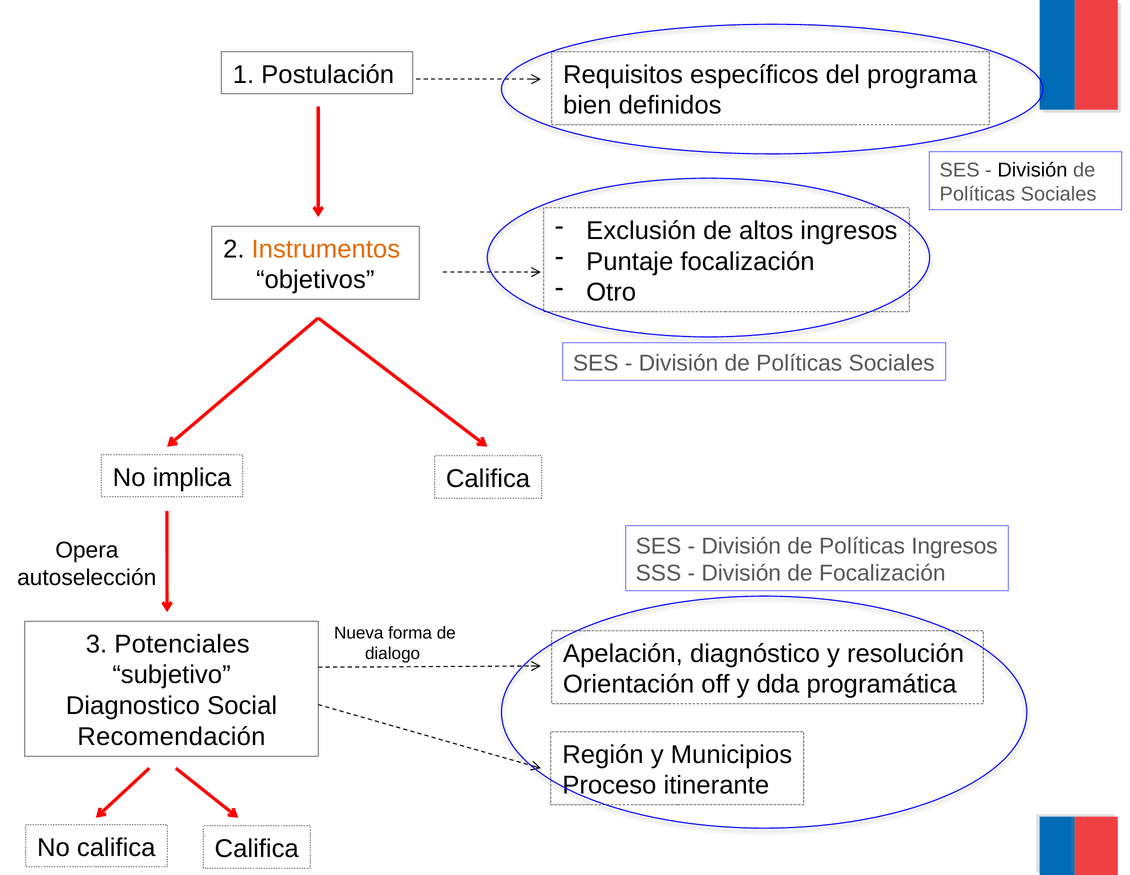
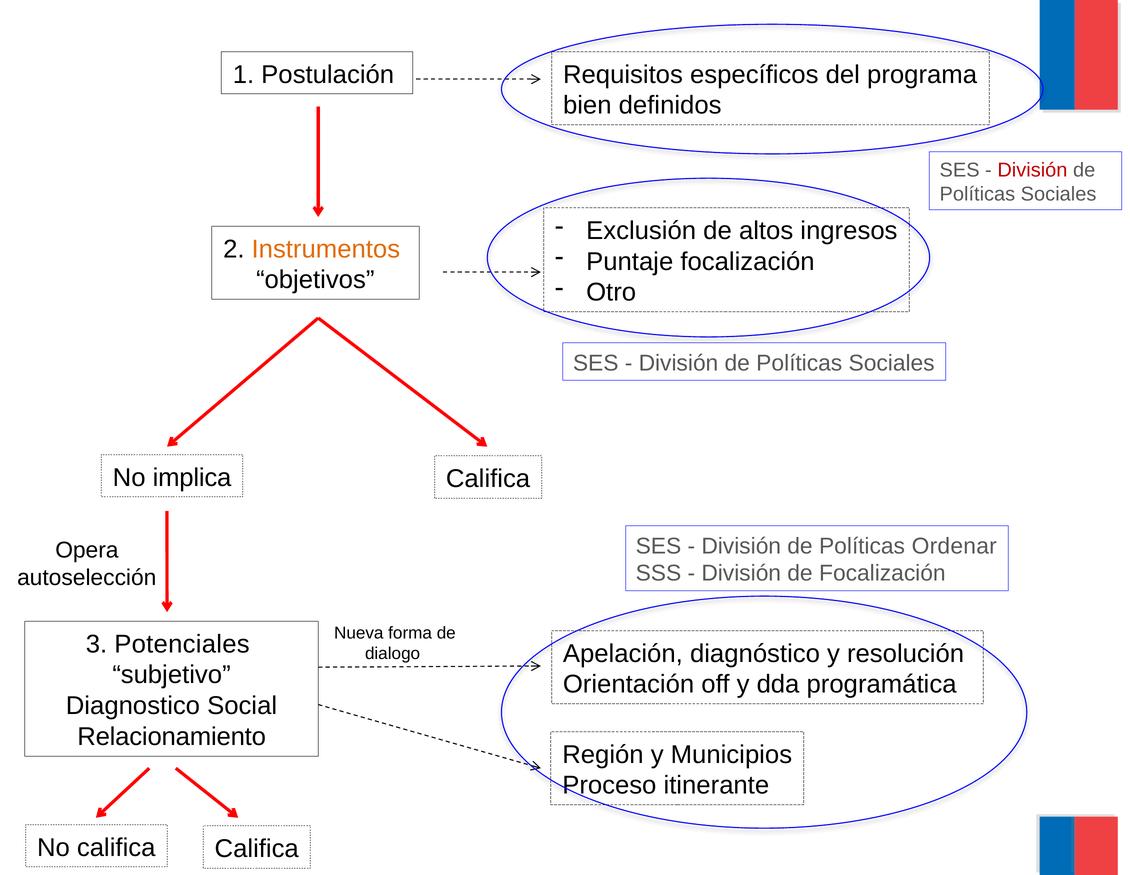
División at (1032, 170) colour: black -> red
Políticas Ingresos: Ingresos -> Ordenar
Recomendación: Recomendación -> Relacionamiento
